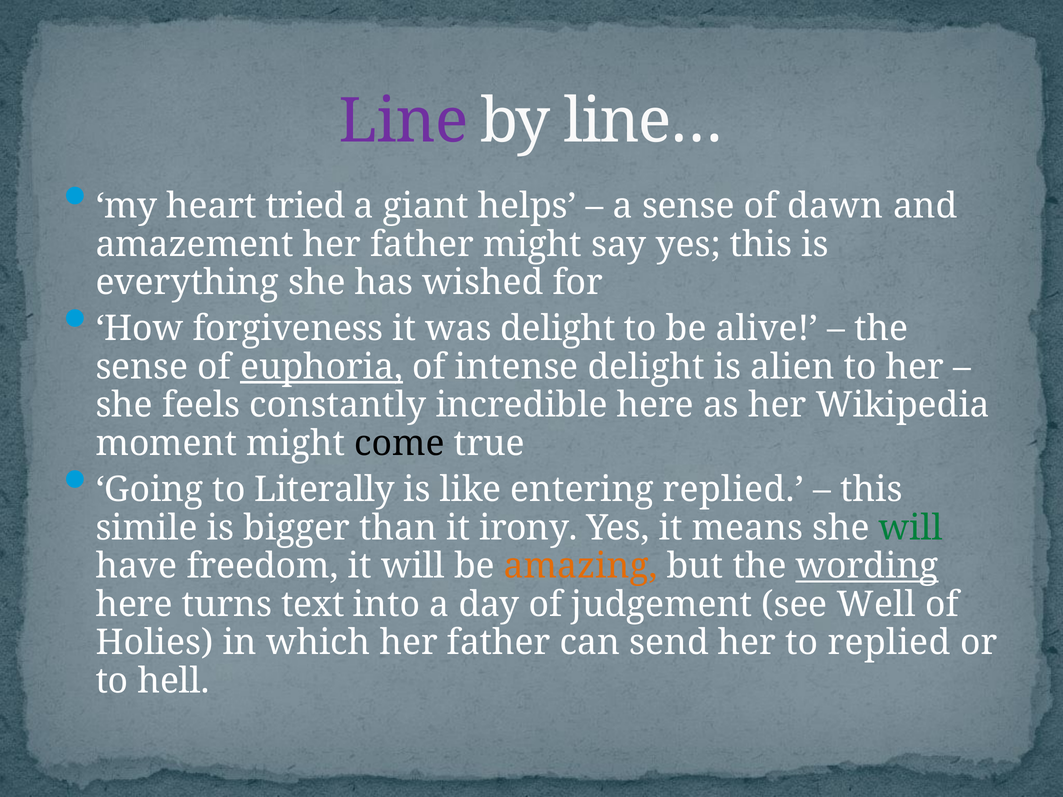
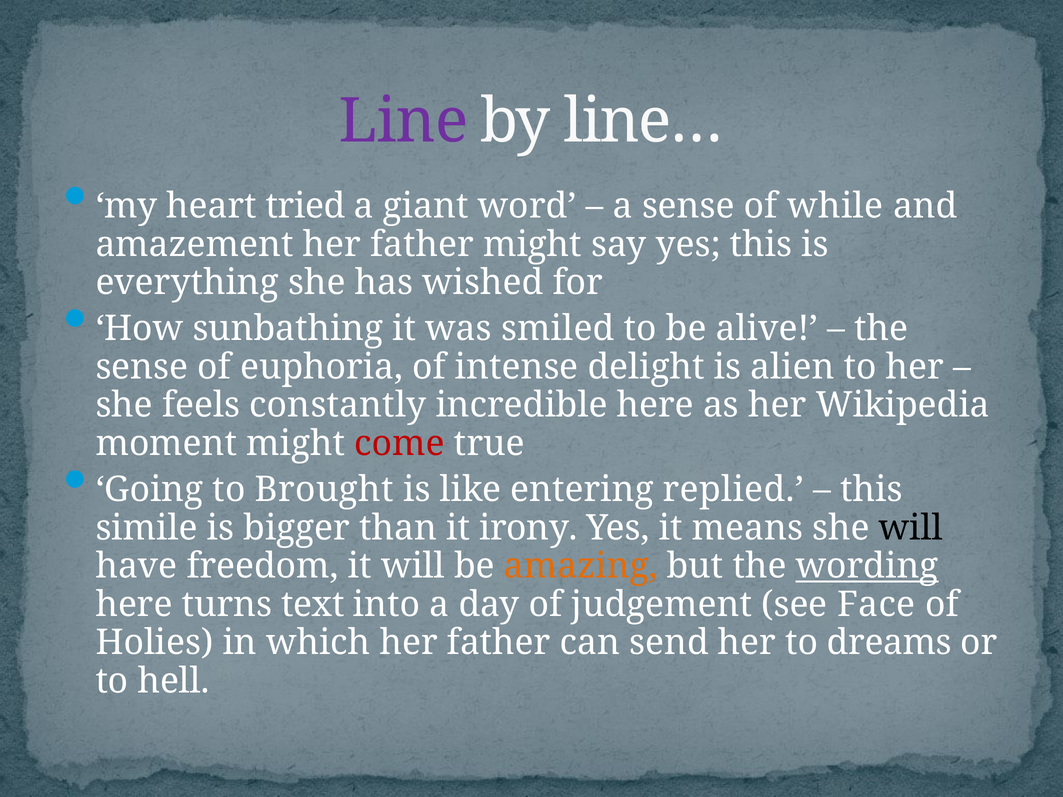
helps: helps -> word
dawn: dawn -> while
forgiveness: forgiveness -> sunbathing
was delight: delight -> smiled
euphoria underline: present -> none
come colour: black -> red
Literally: Literally -> Brought
will at (911, 528) colour: green -> black
Well: Well -> Face
to replied: replied -> dreams
